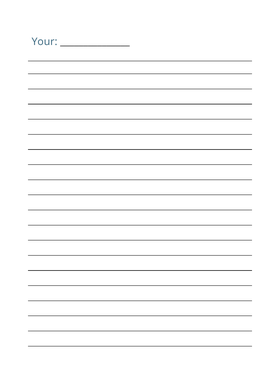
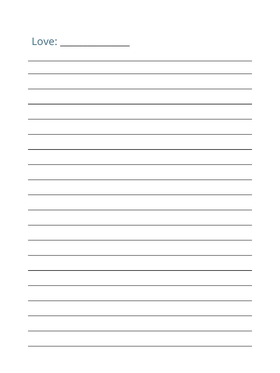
Your: Your -> Love
